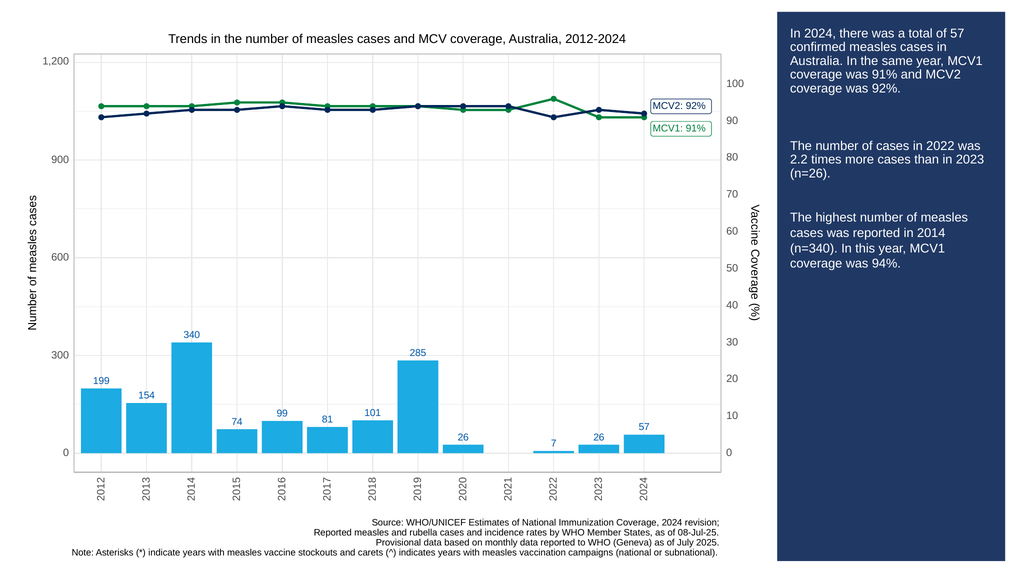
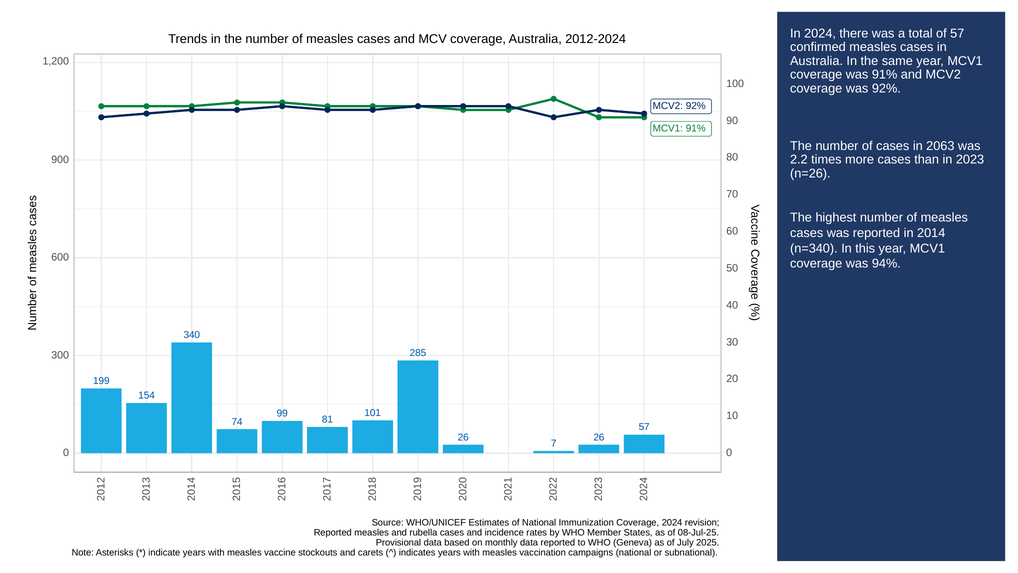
2022: 2022 -> 2063
